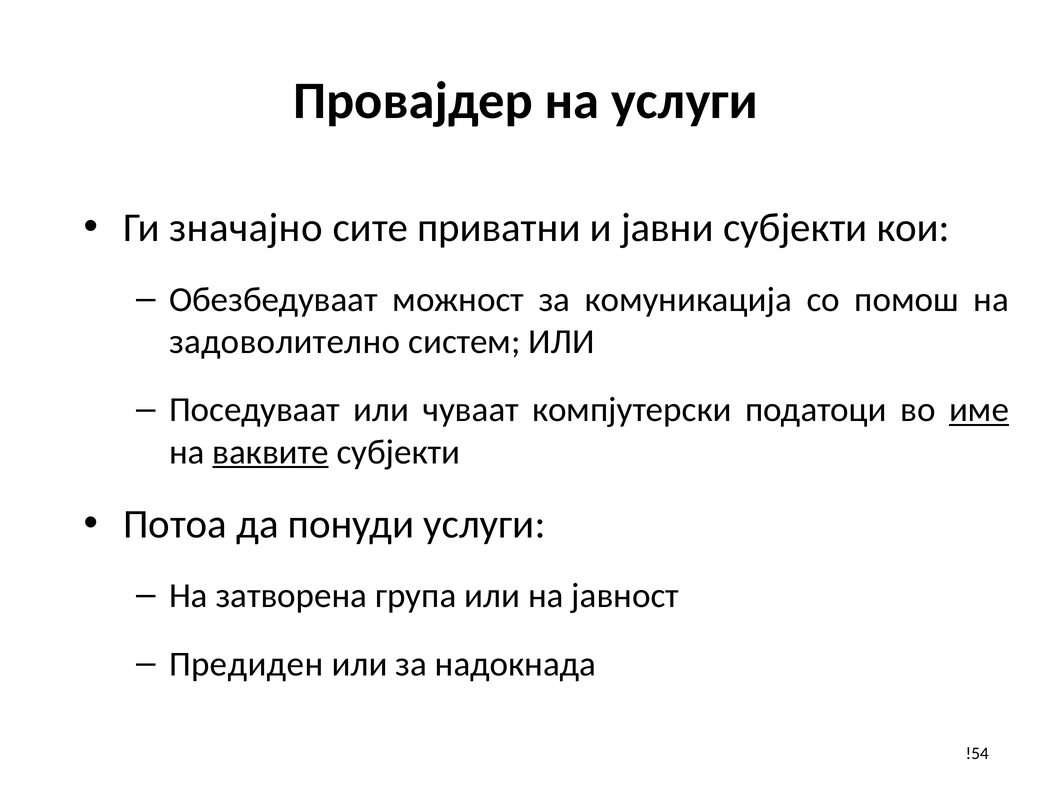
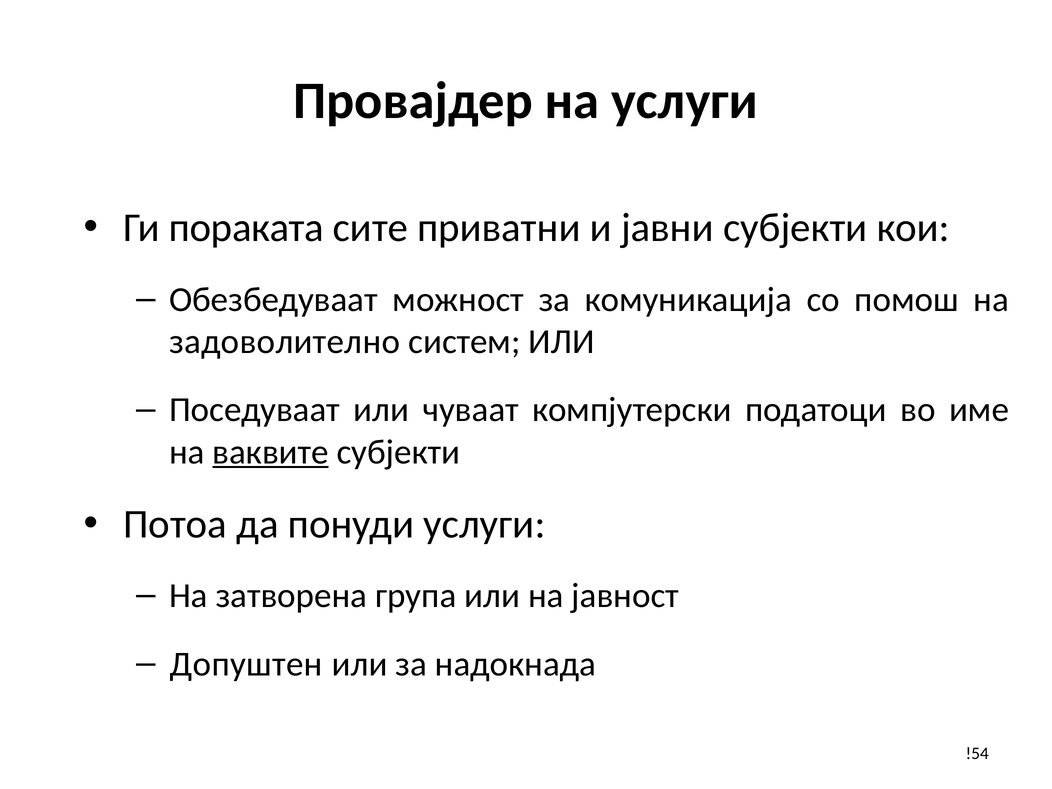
значајно: значајно -> пораката
име underline: present -> none
Предиден: Предиден -> Допуштен
